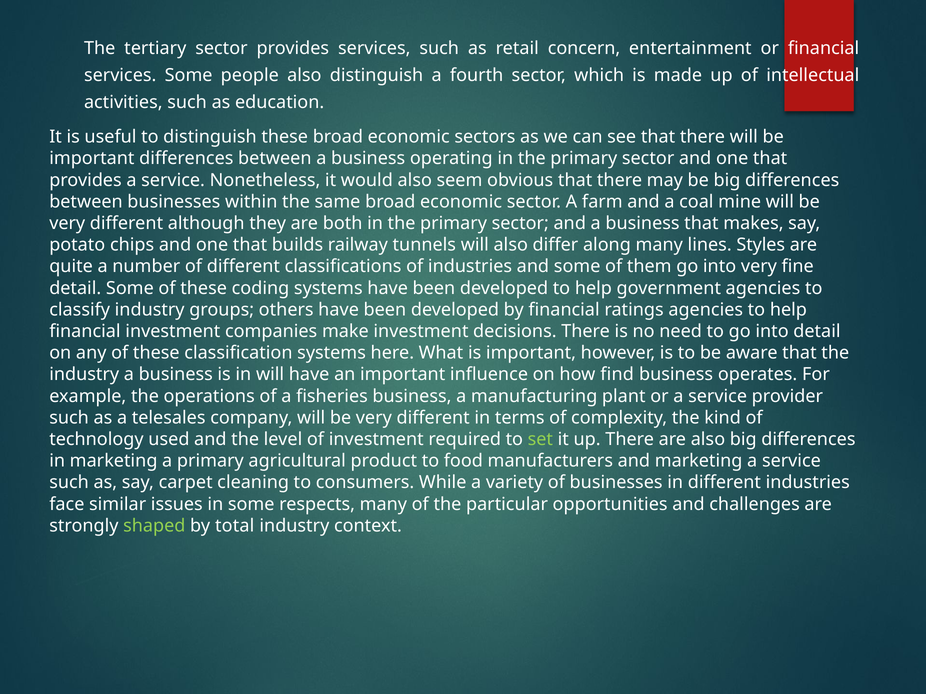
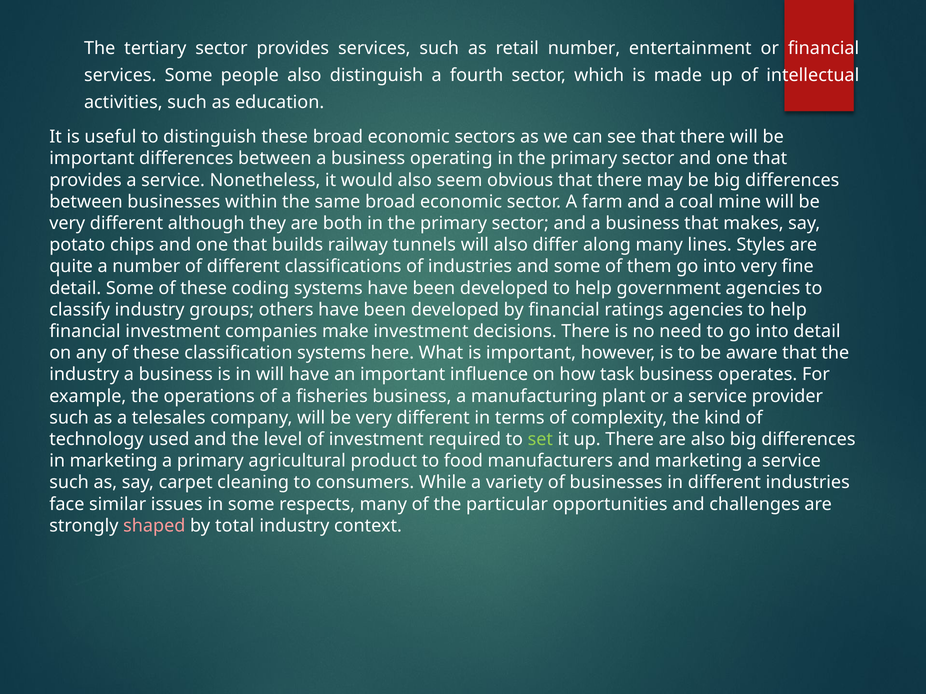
retail concern: concern -> number
find: find -> task
shaped colour: light green -> pink
